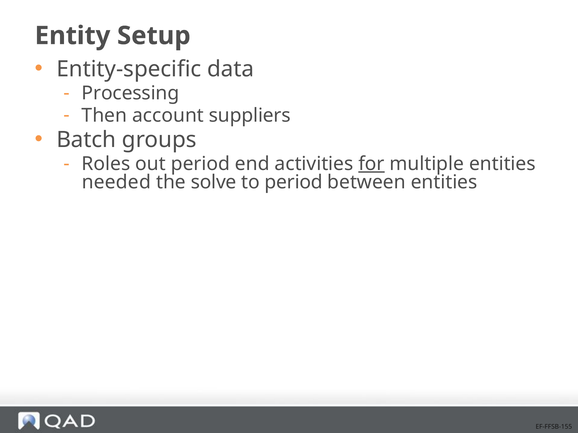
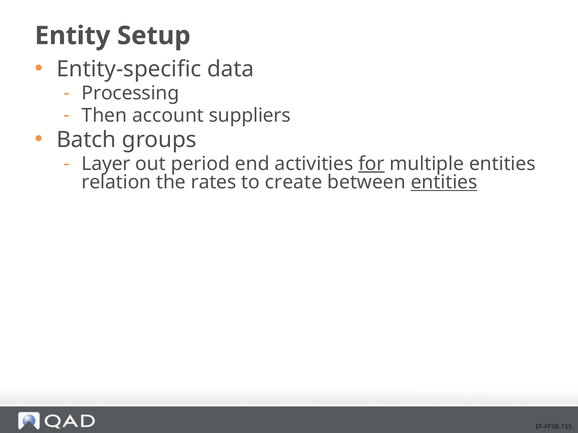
Roles: Roles -> Layer
needed: needed -> relation
solve: solve -> rates
to period: period -> create
entities at (444, 182) underline: none -> present
